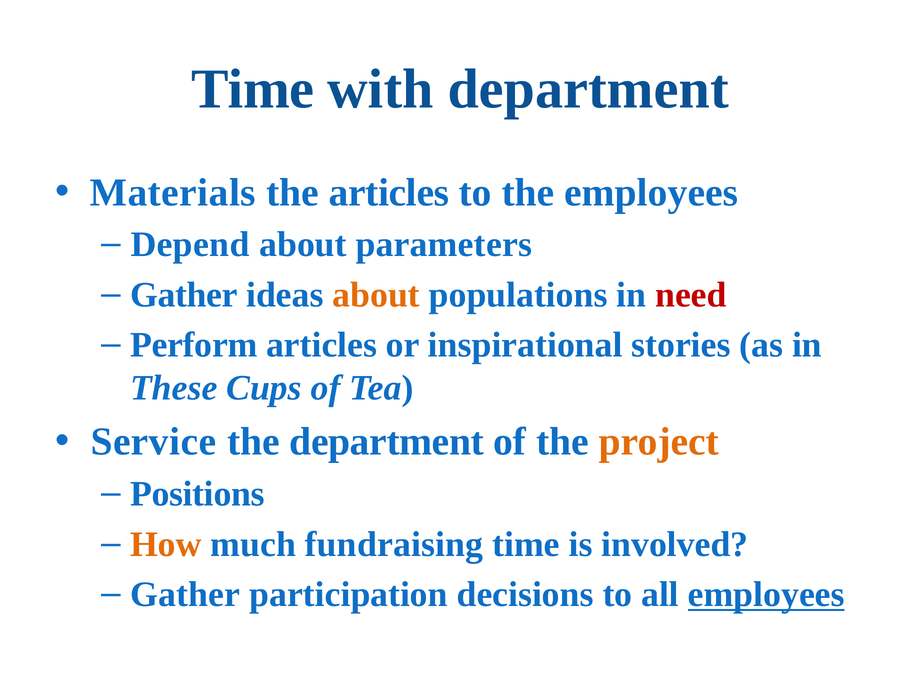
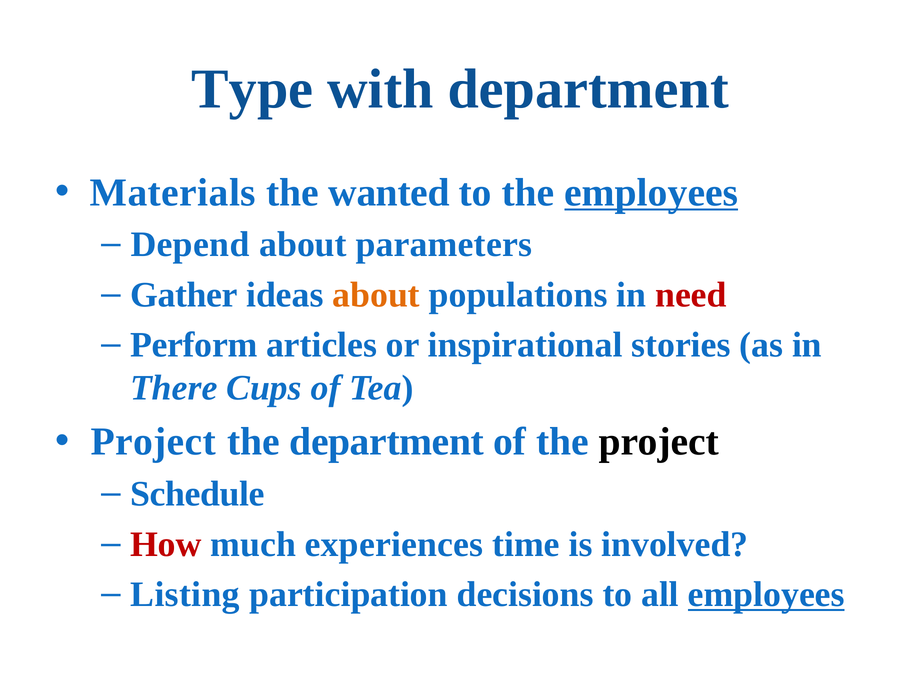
Time at (253, 89): Time -> Type
the articles: articles -> wanted
employees at (651, 192) underline: none -> present
These: These -> There
Service at (153, 442): Service -> Project
project at (659, 442) colour: orange -> black
Positions: Positions -> Schedule
How colour: orange -> red
fundraising: fundraising -> experiences
Gather at (185, 594): Gather -> Listing
